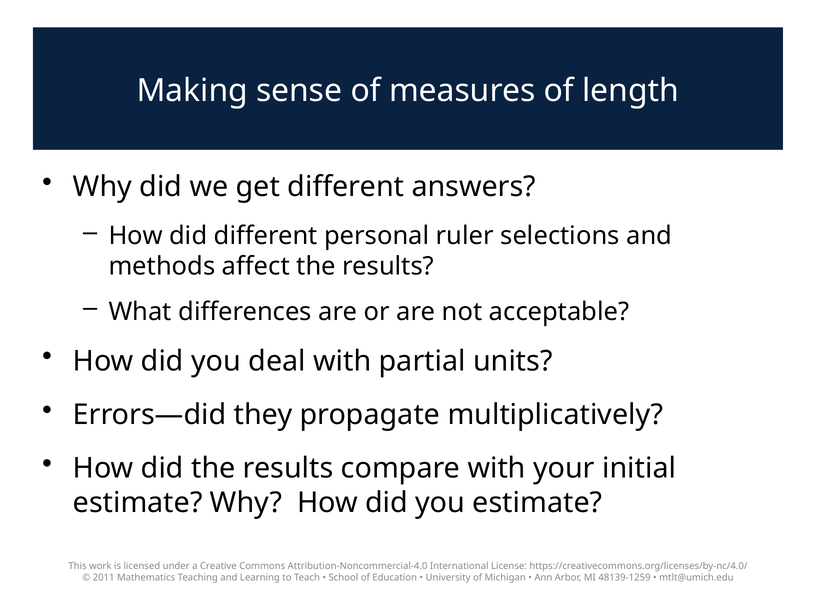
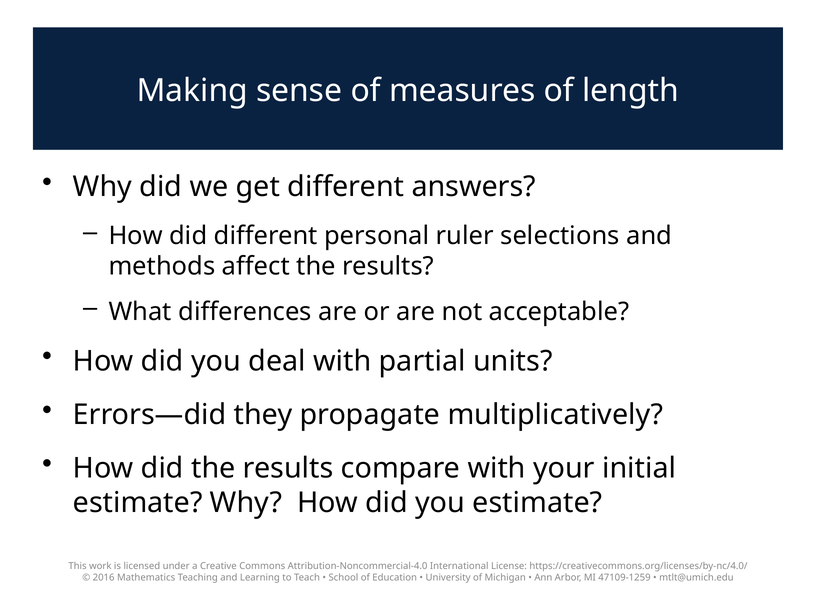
2011: 2011 -> 2016
48139-1259: 48139-1259 -> 47109-1259
